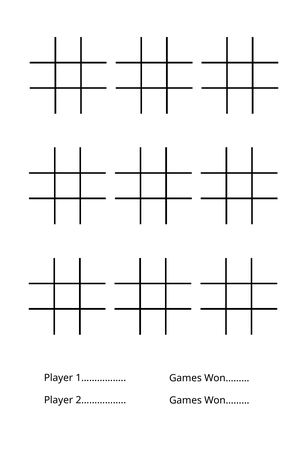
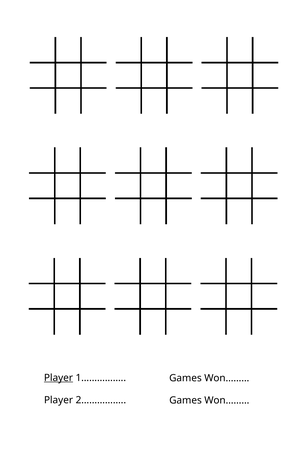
Player at (58, 377) underline: none -> present
